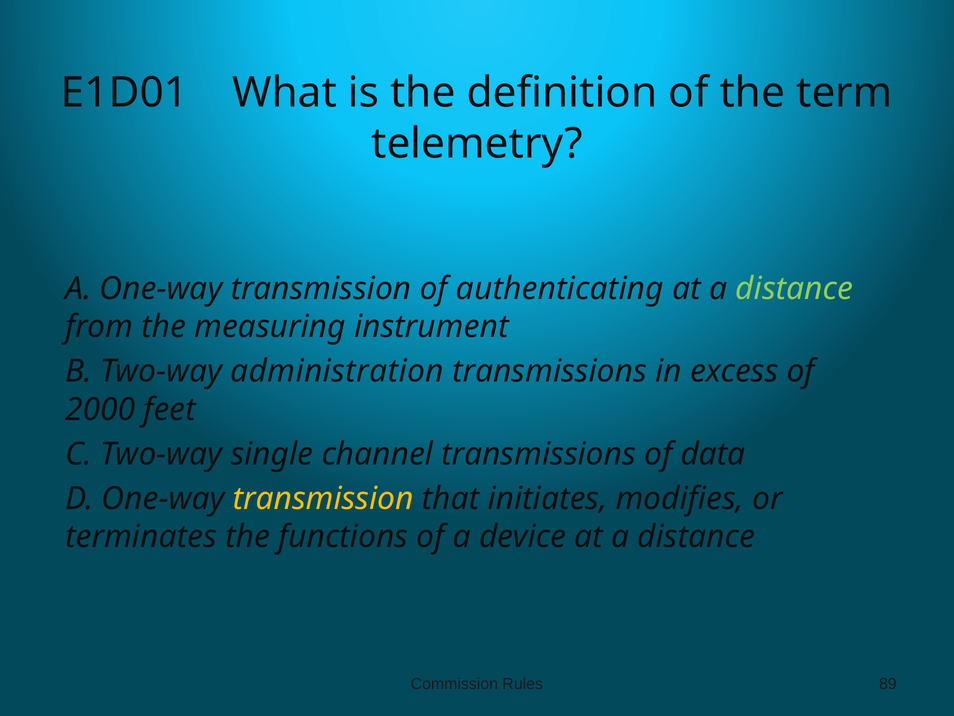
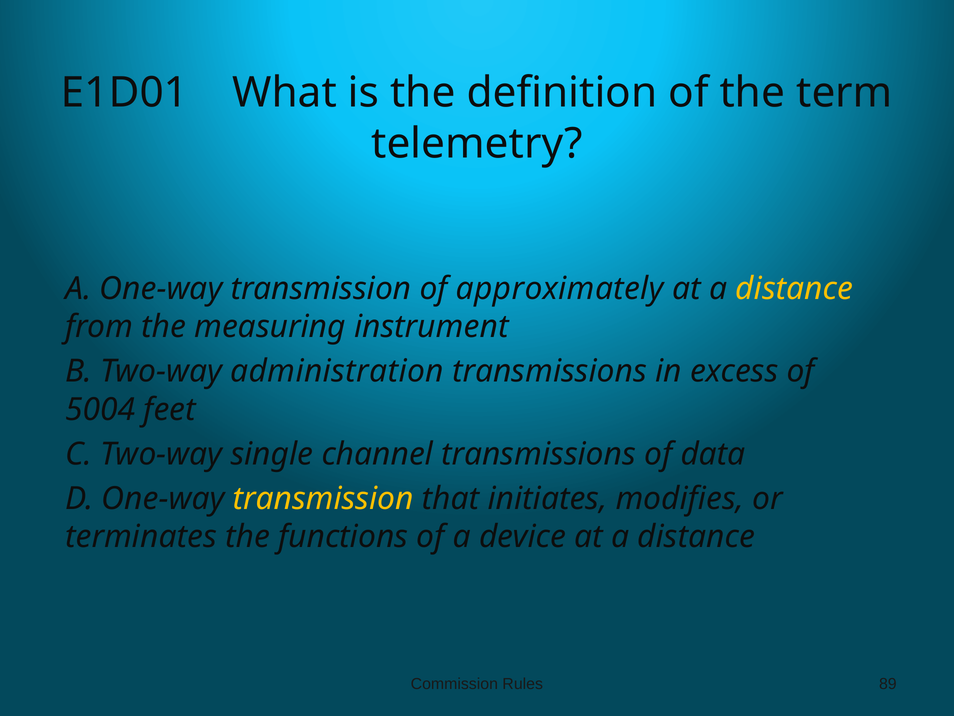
authenticating: authenticating -> approximately
distance at (794, 288) colour: light green -> yellow
2000: 2000 -> 5004
